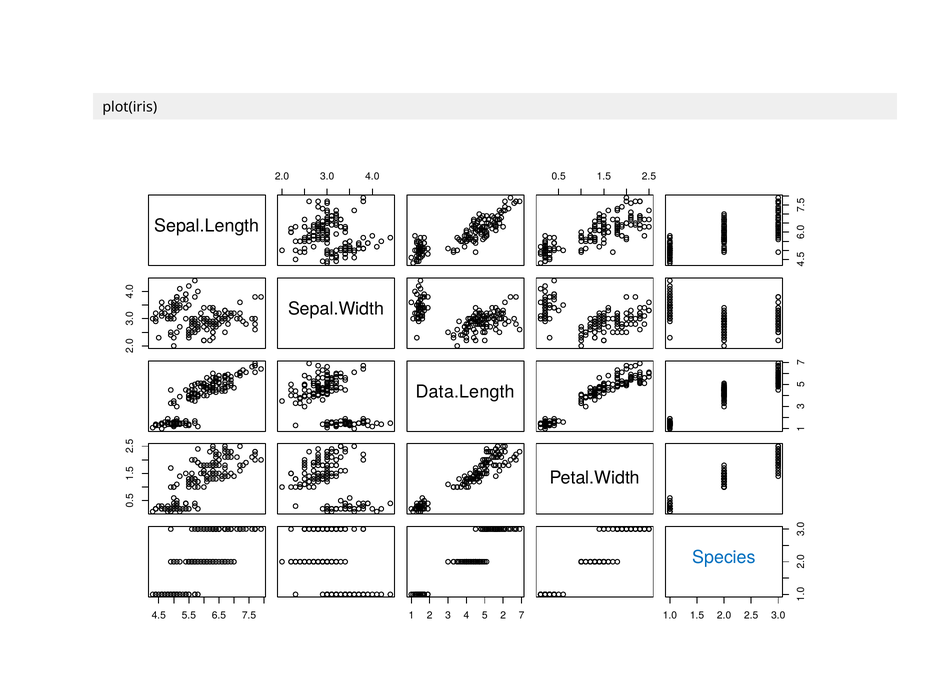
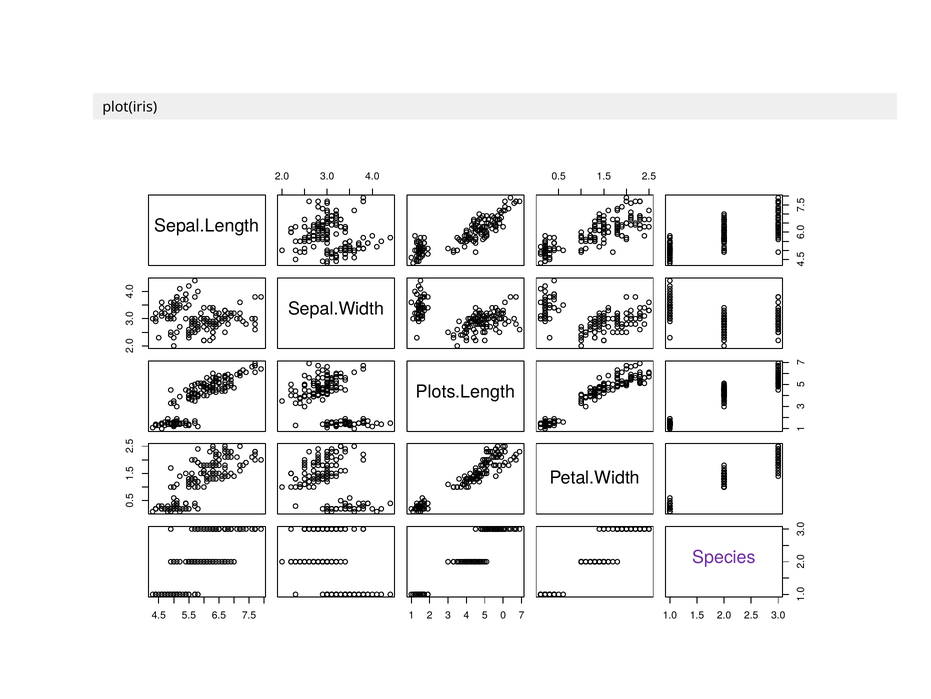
Data.Length: Data.Length -> Plots.Length
Species colour: blue -> purple
4 5 2: 2 -> 0
